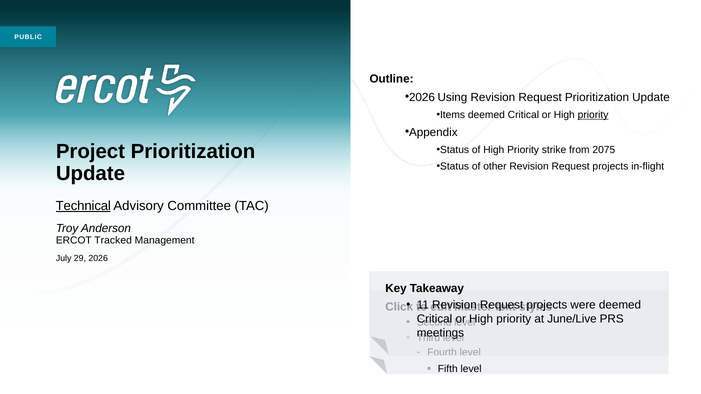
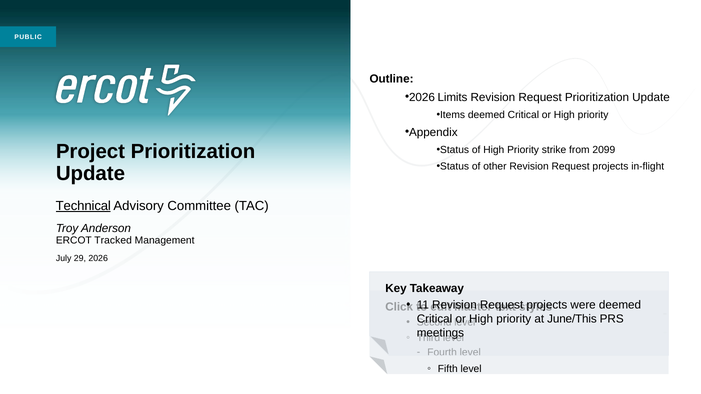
Using: Using -> Limits
priority at (593, 115) underline: present -> none
2075: 2075 -> 2099
June/Live: June/Live -> June/This
